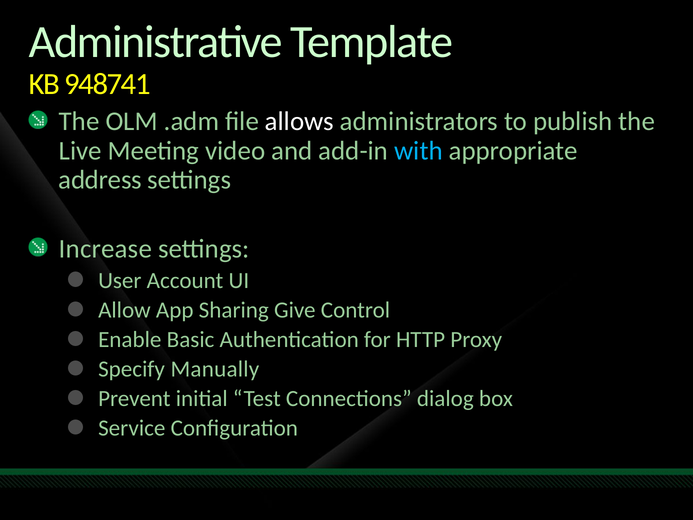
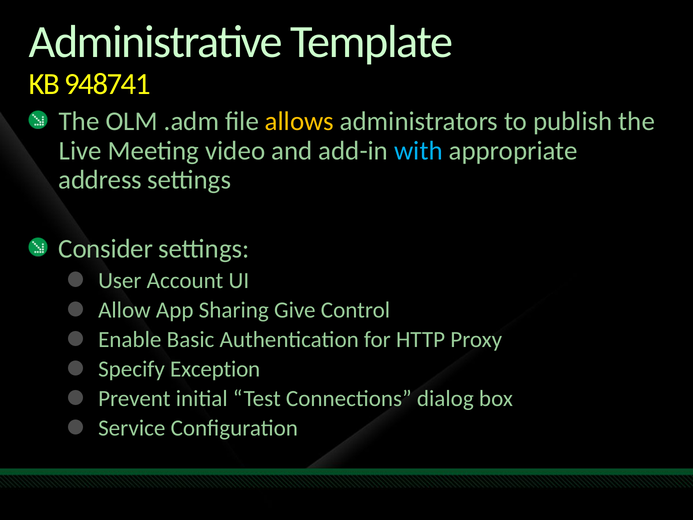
allows colour: white -> yellow
Increase: Increase -> Consider
Manually: Manually -> Exception
